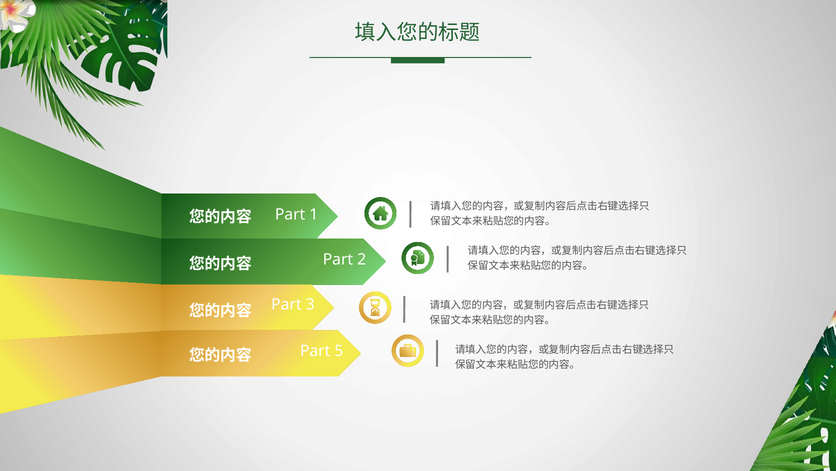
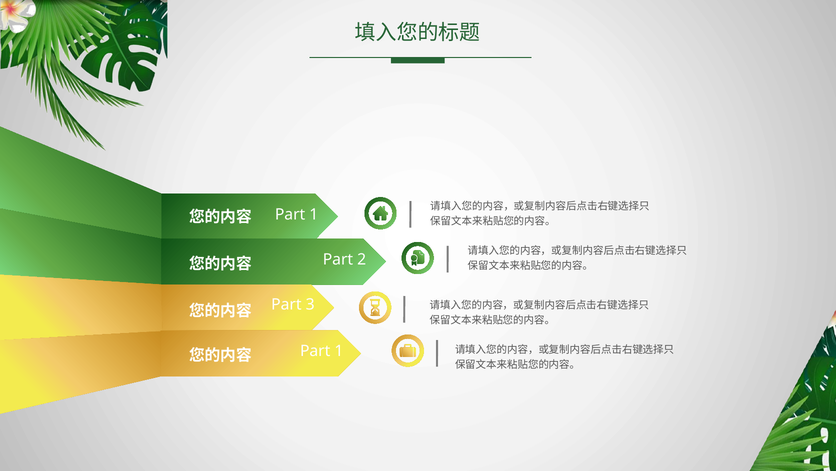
5 at (339, 350): 5 -> 1
